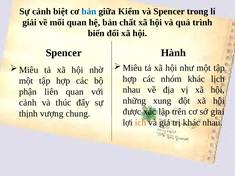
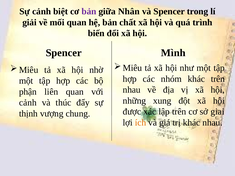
bản at (89, 11) colour: blue -> purple
Kiểm: Kiểm -> Nhân
Hành: Hành -> Mình
khác lịch: lịch -> trên
